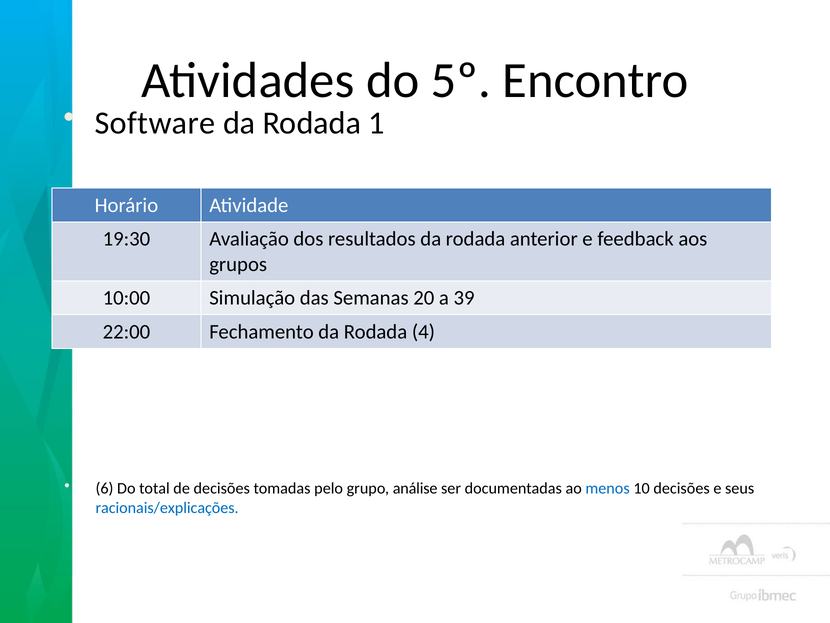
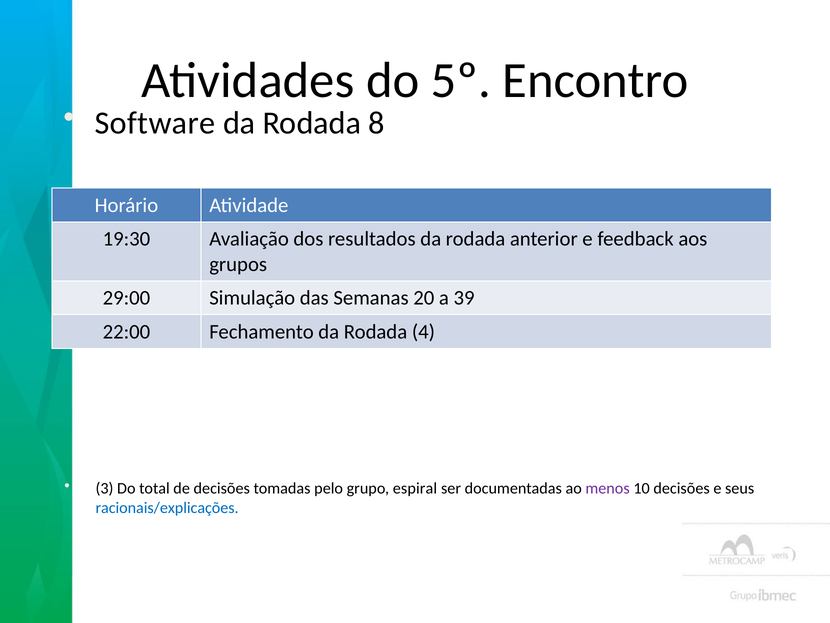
1: 1 -> 8
10:00: 10:00 -> 29:00
6: 6 -> 3
análise: análise -> espiral
menos colour: blue -> purple
